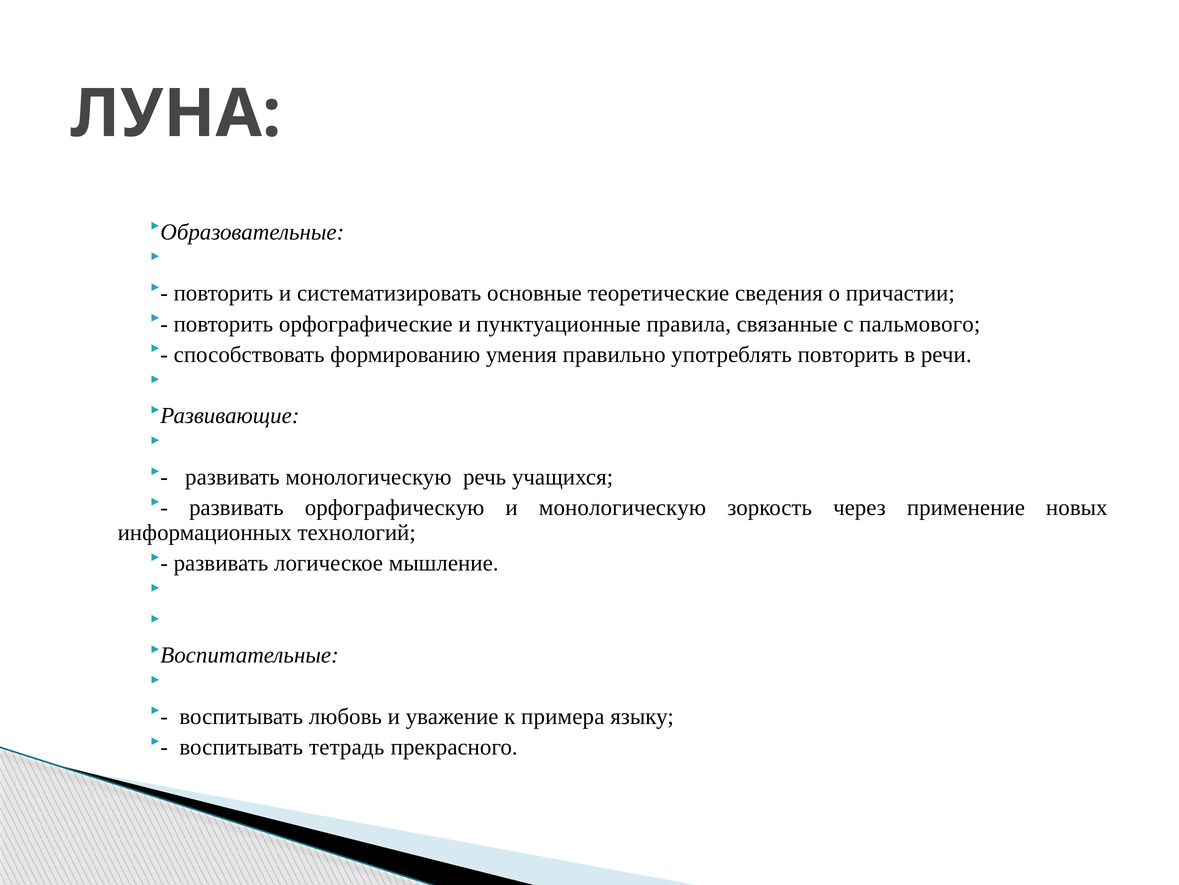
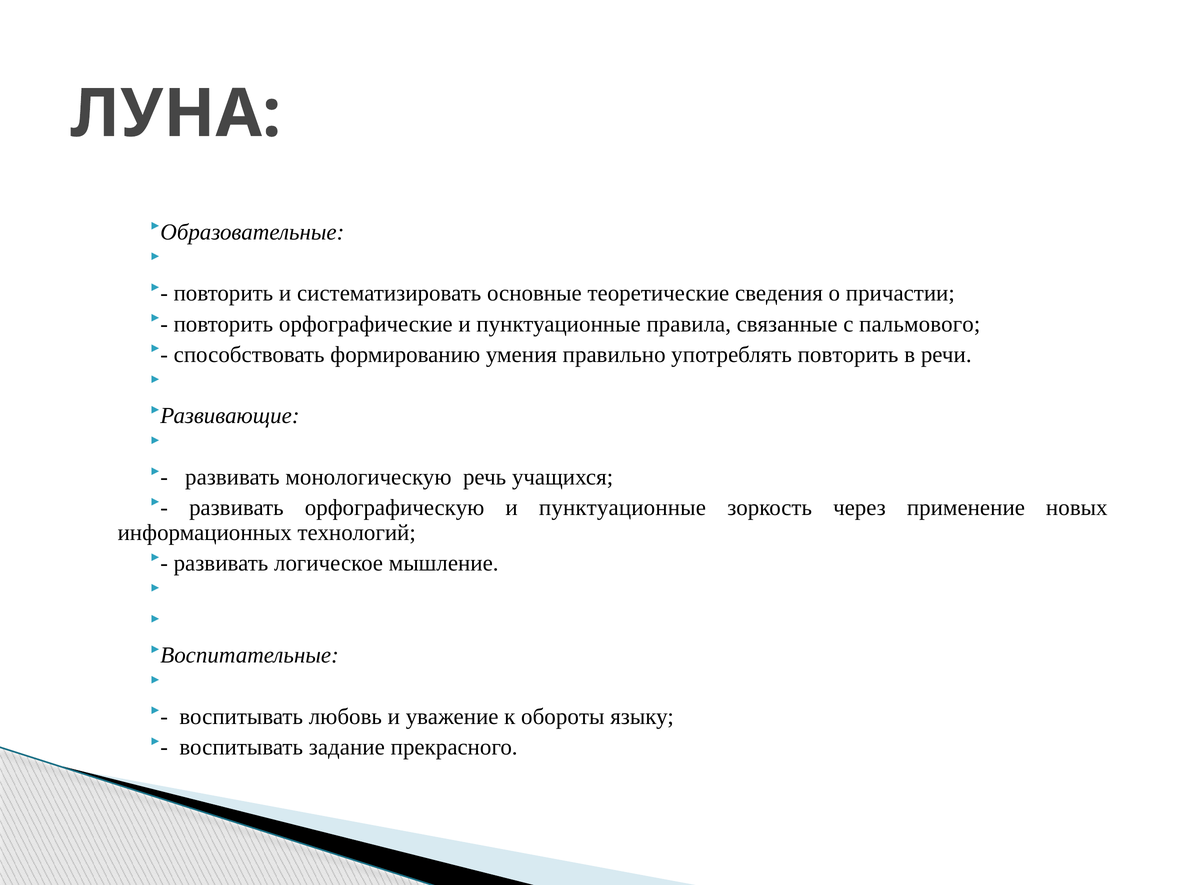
орфографическую и монологическую: монологическую -> пунктуационные
примера: примера -> обороты
тетрадь: тетрадь -> задание
